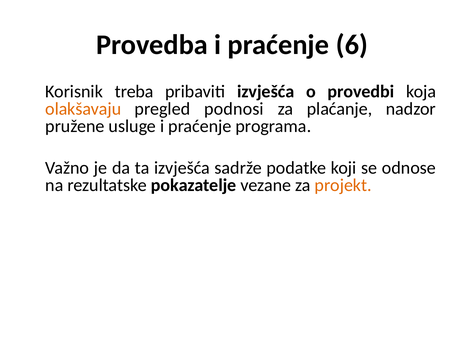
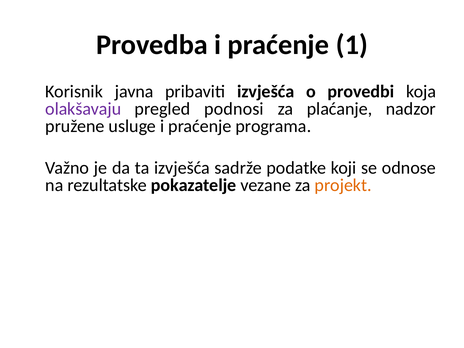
6: 6 -> 1
treba: treba -> javna
olakšavaju colour: orange -> purple
